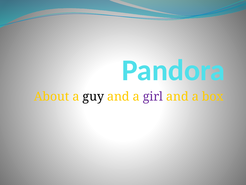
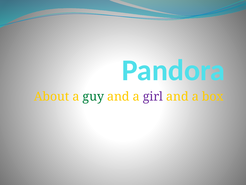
guy colour: black -> green
